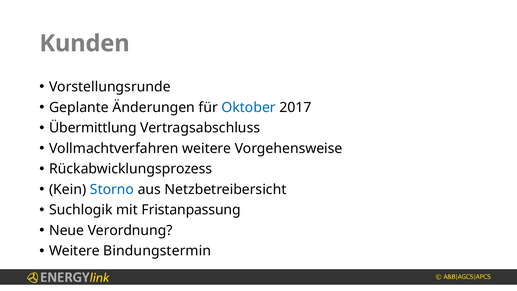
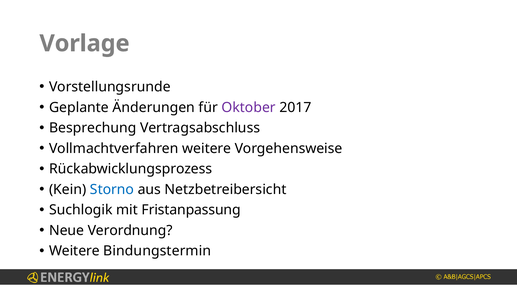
Kunden: Kunden -> Vorlage
Oktober colour: blue -> purple
Übermittlung: Übermittlung -> Besprechung
